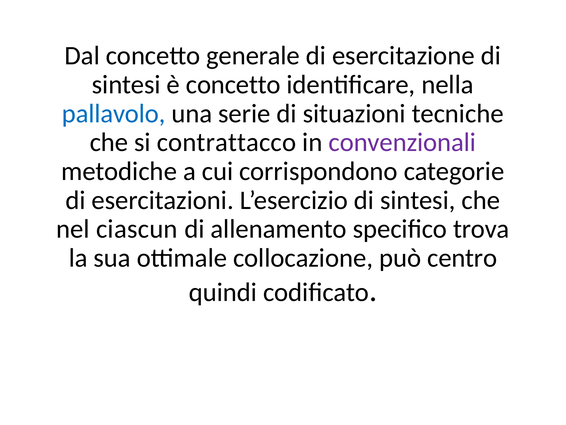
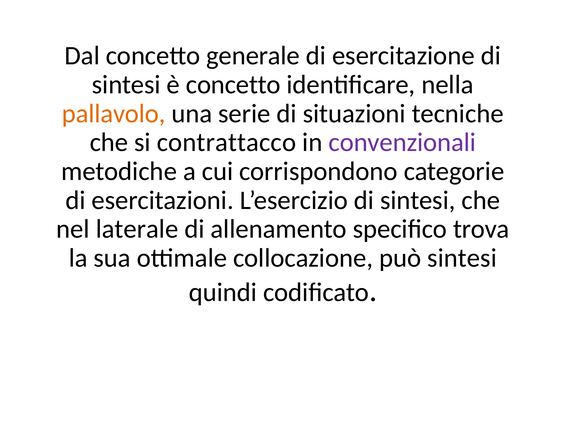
pallavolo colour: blue -> orange
ciascun: ciascun -> laterale
può centro: centro -> sintesi
